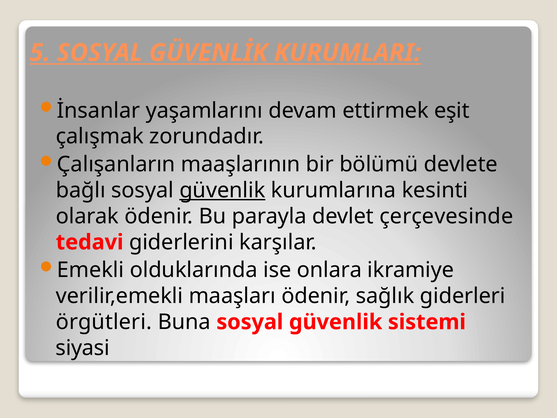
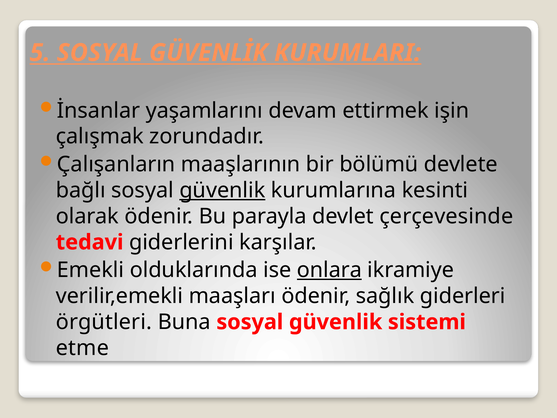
eşit: eşit -> işin
onlara underline: none -> present
siyasi: siyasi -> etme
